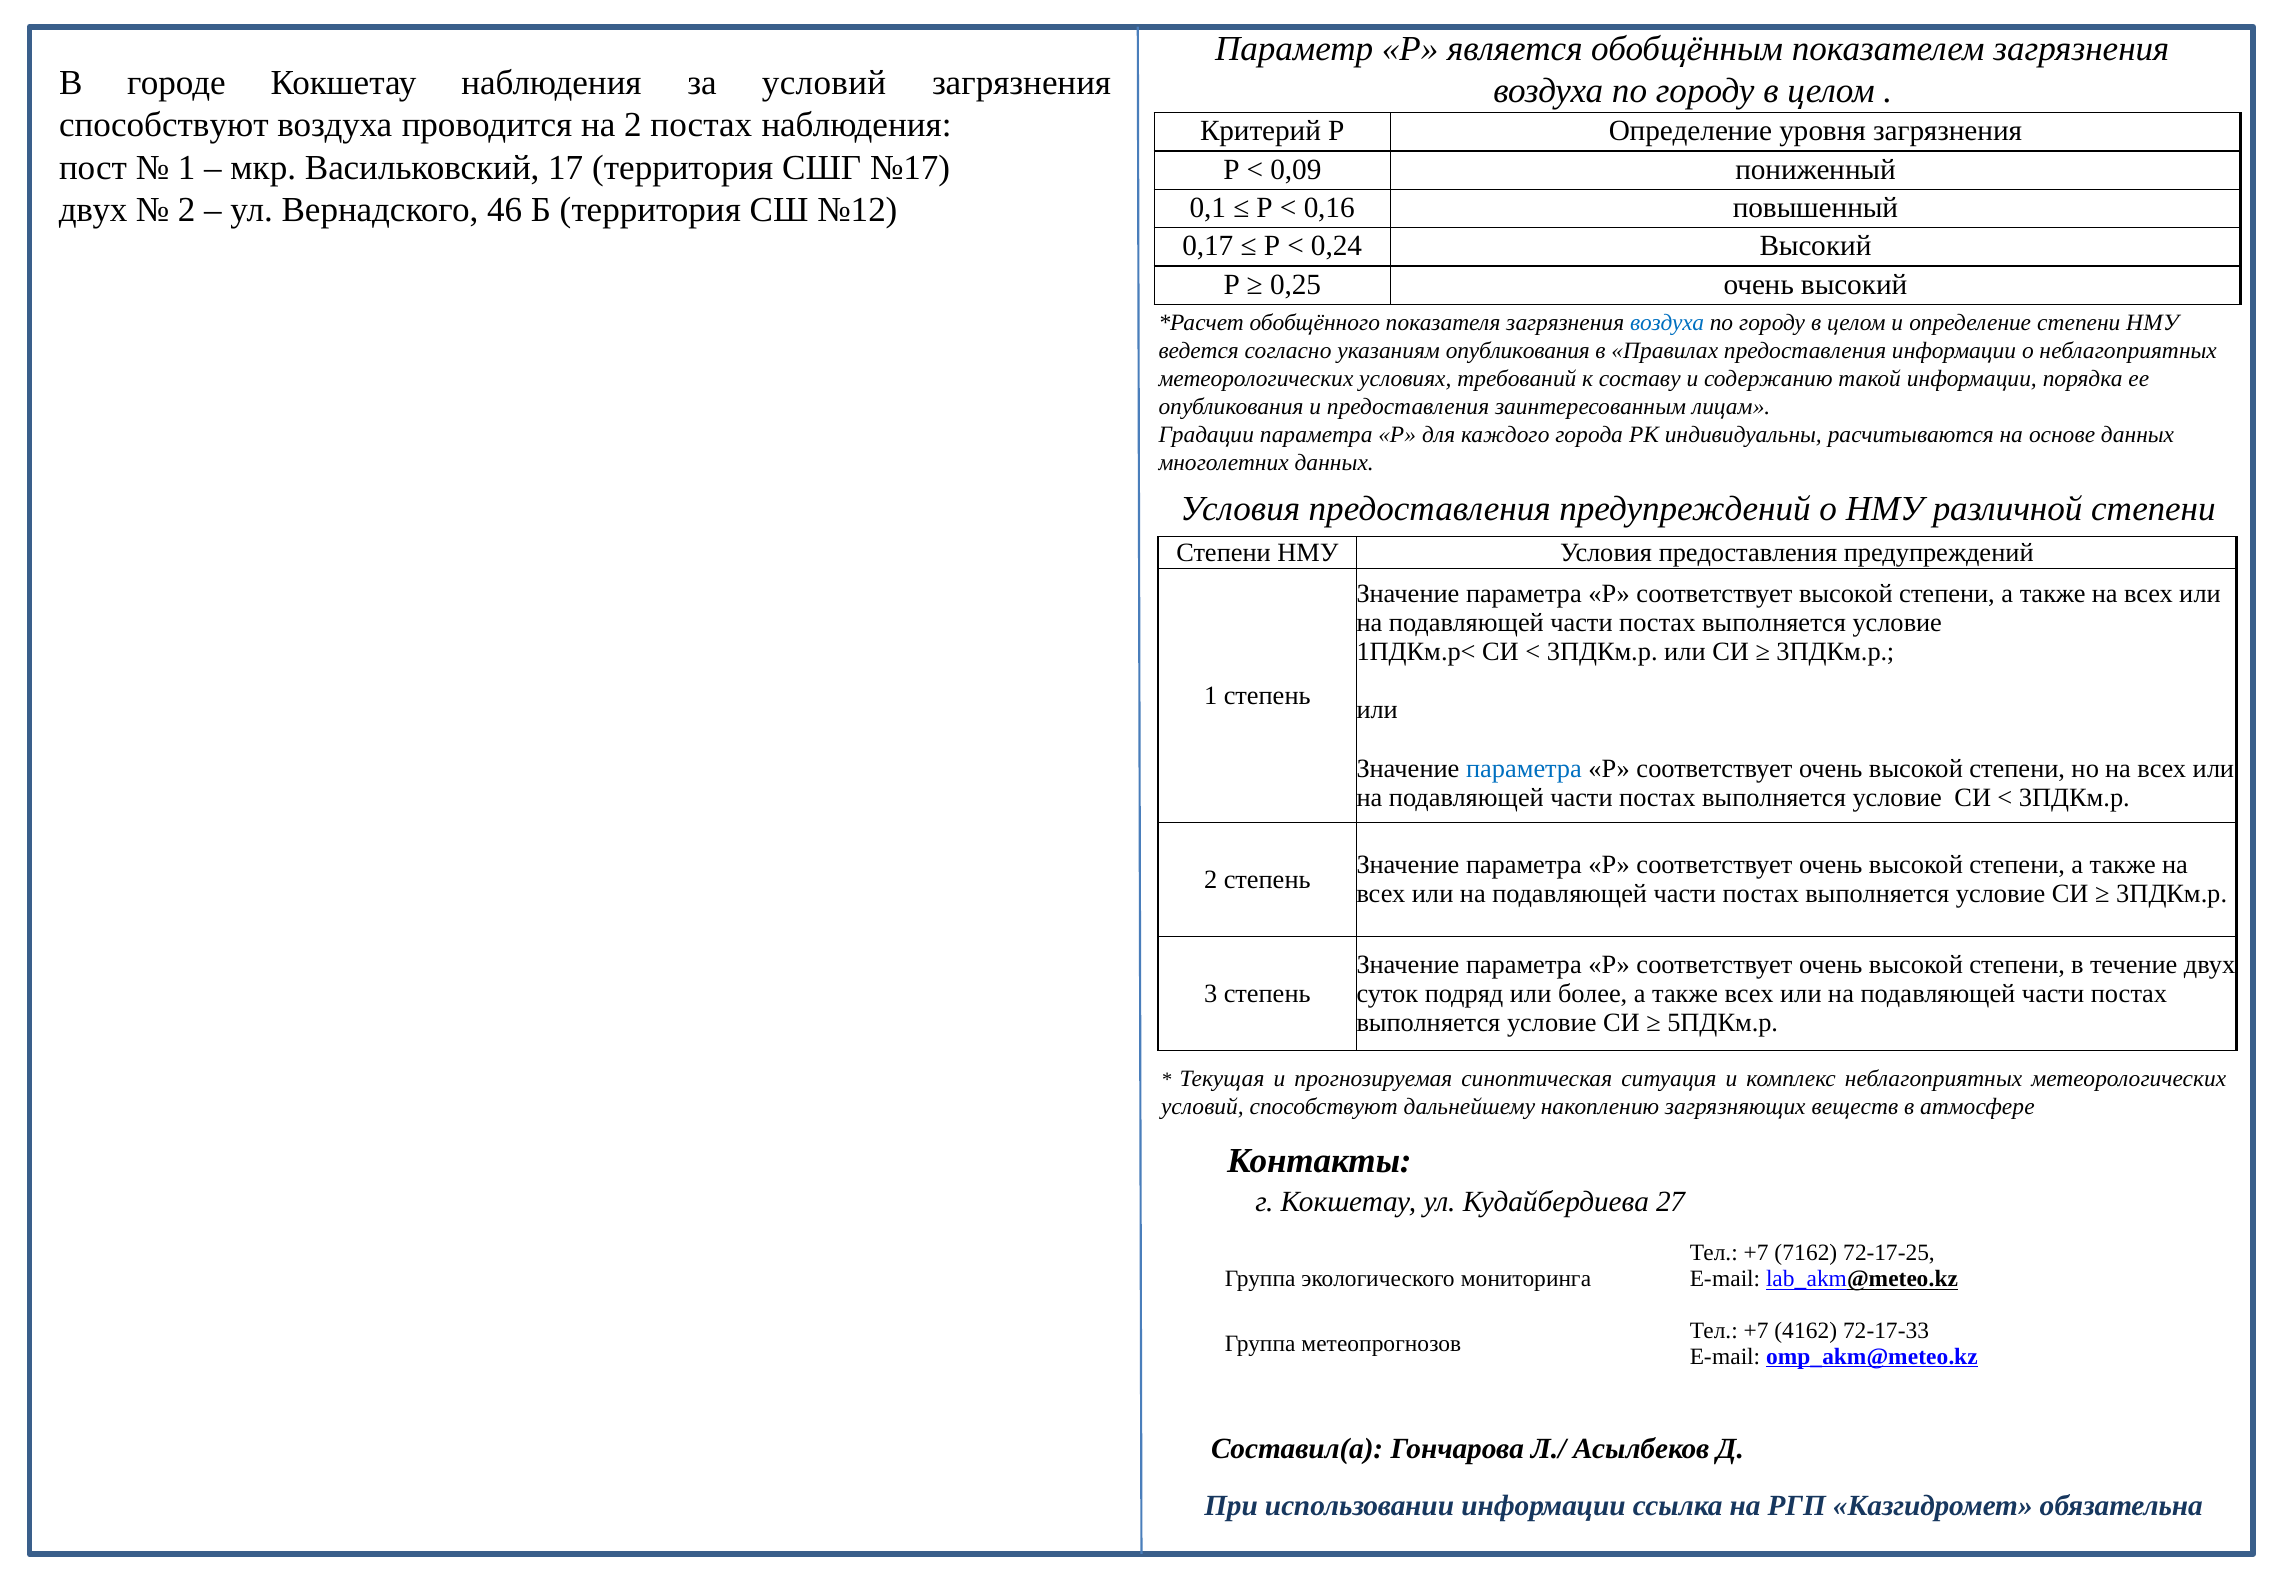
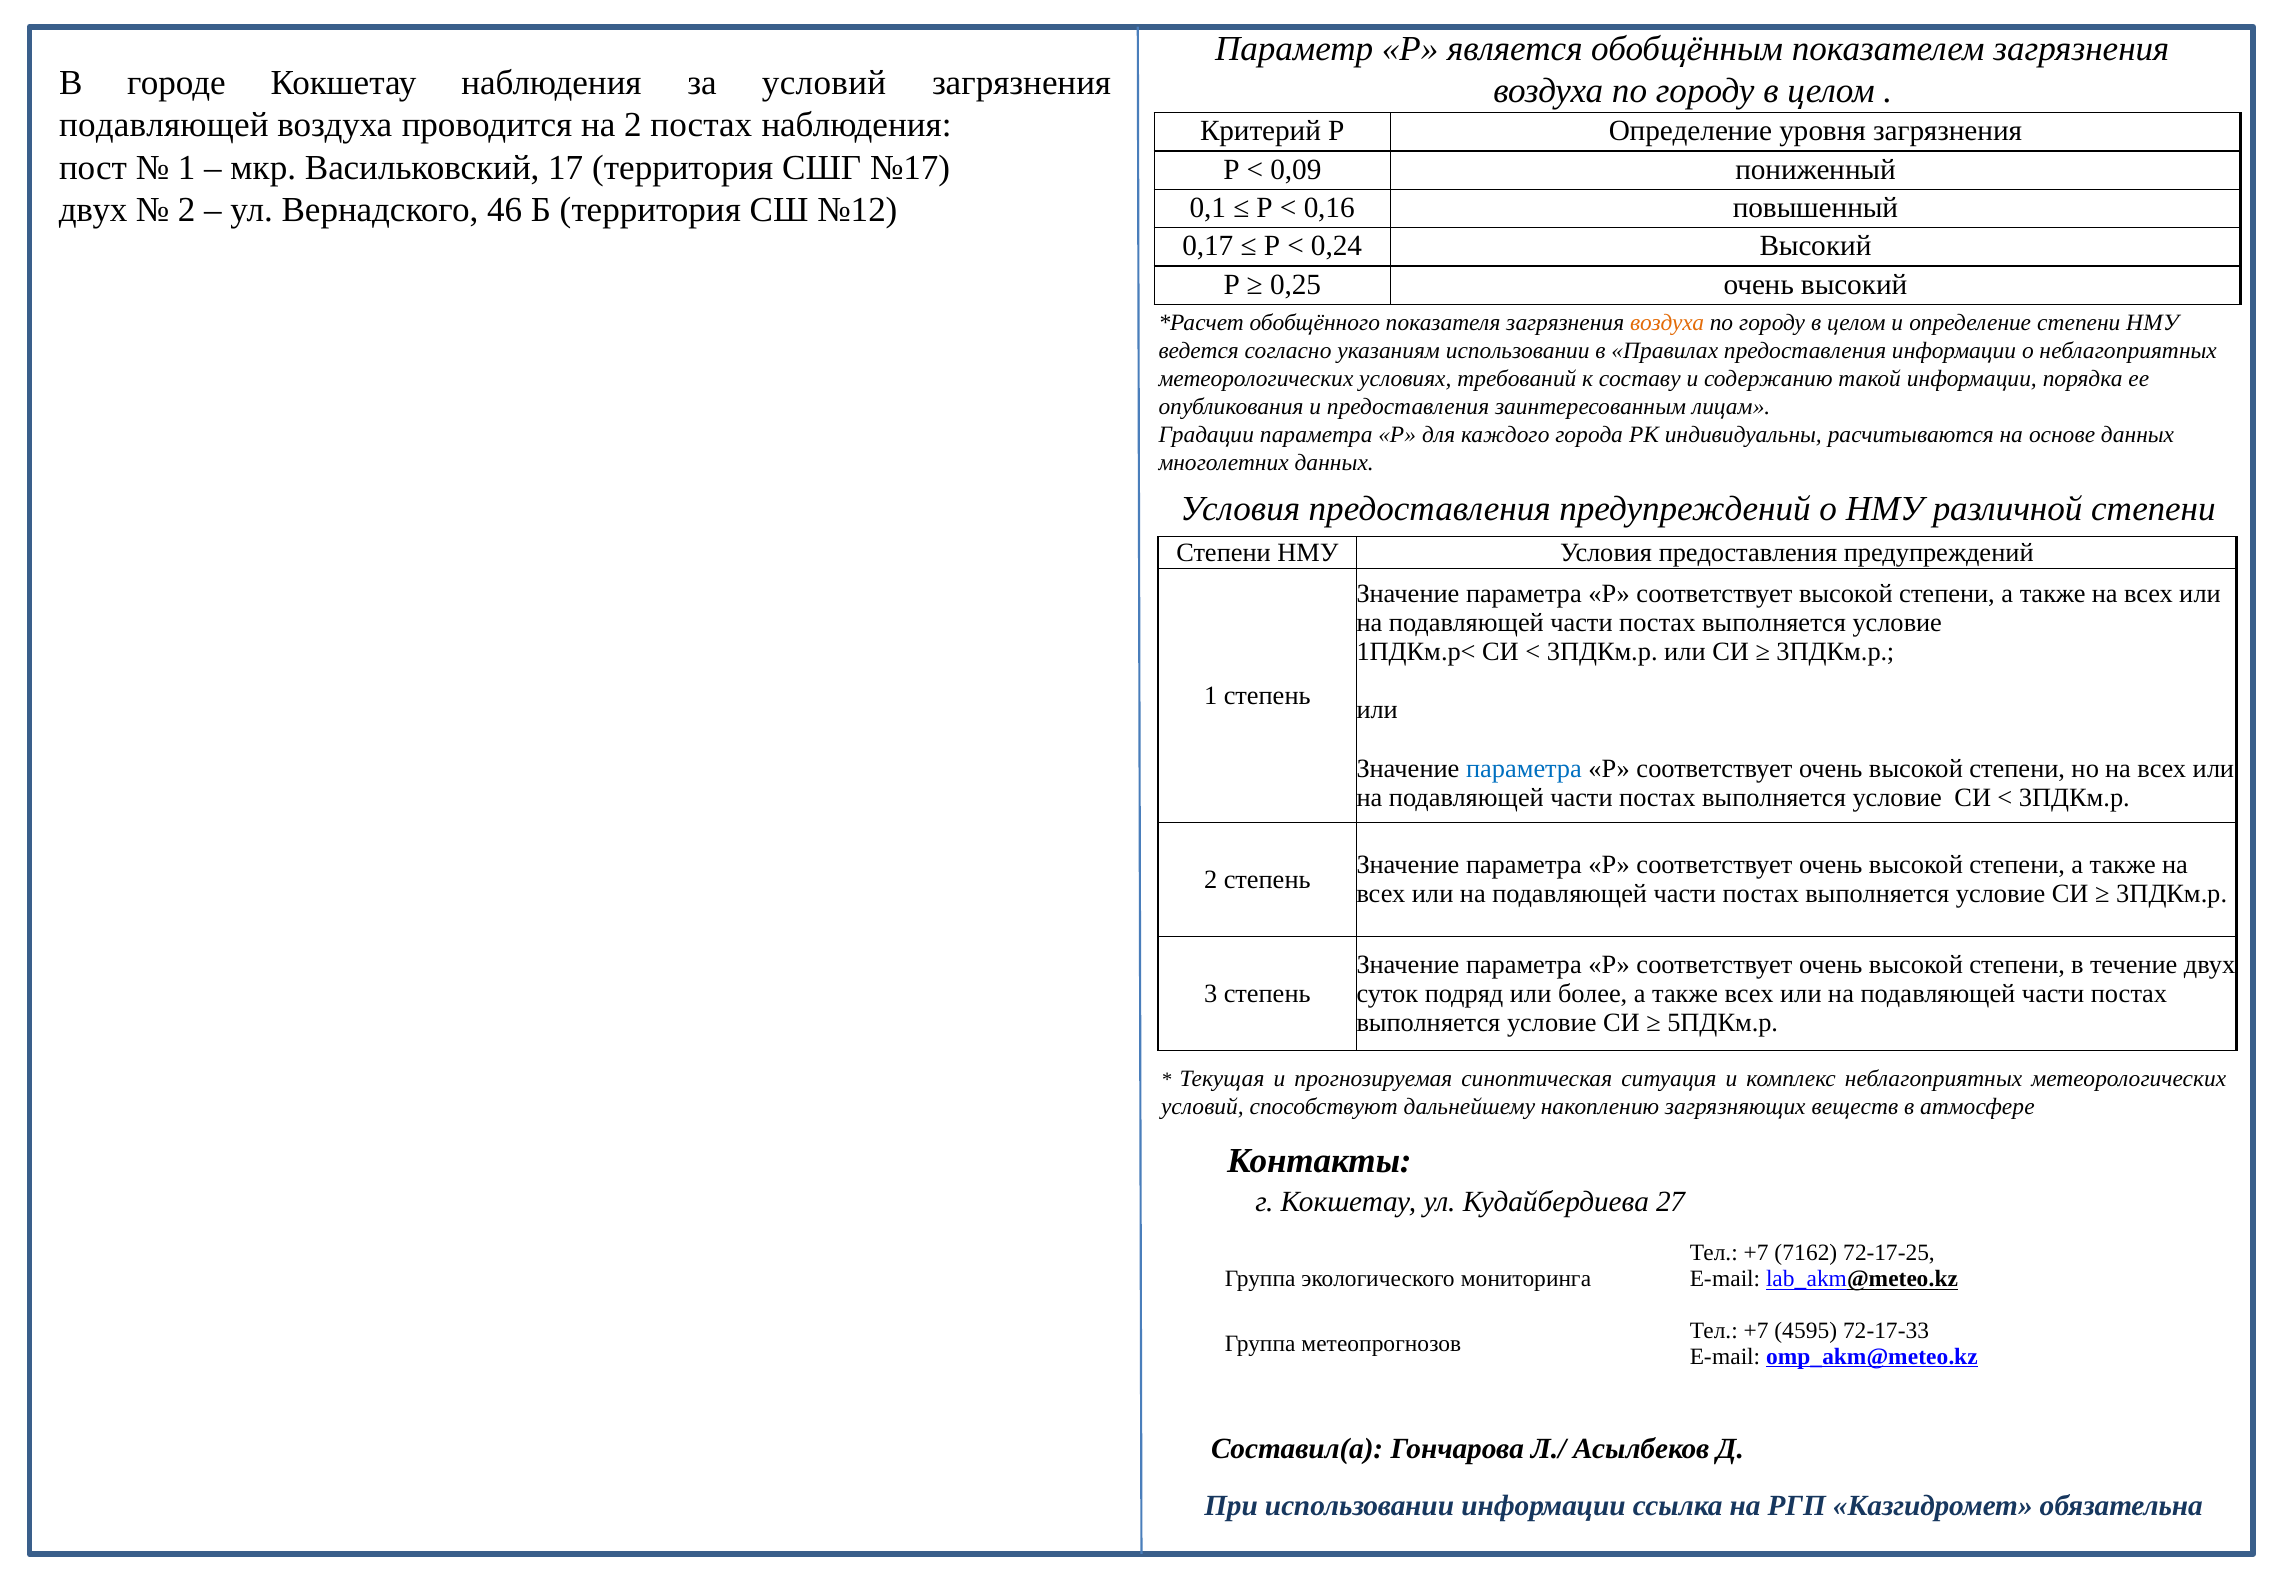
способствуют at (164, 125): способствуют -> подавляющей
воздуха at (1667, 322) colour: blue -> orange
указаниям опубликования: опубликования -> использовании
4162: 4162 -> 4595
